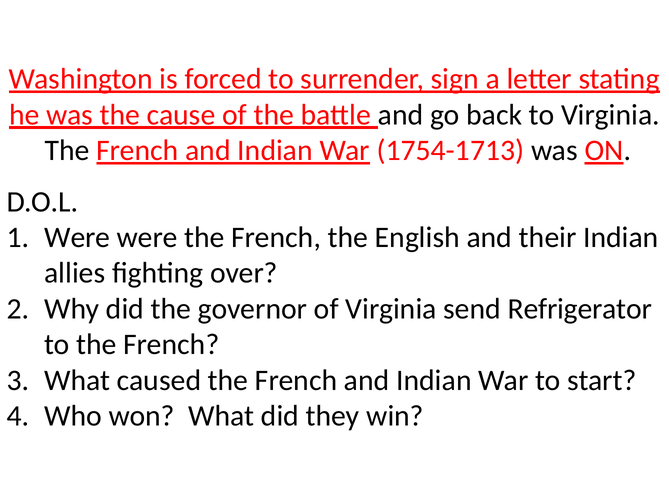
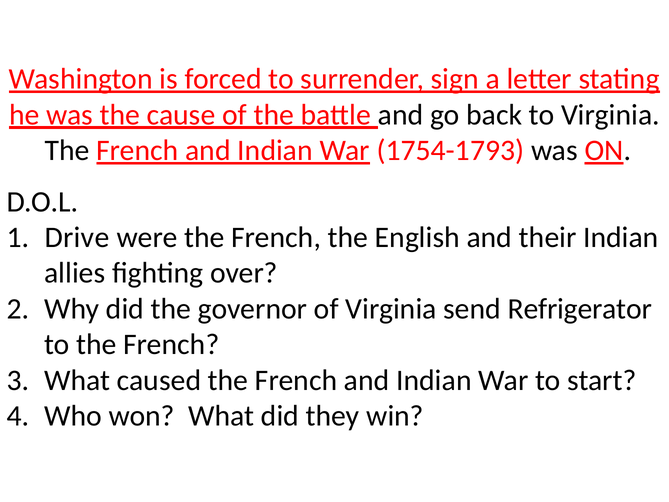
1754-1713: 1754-1713 -> 1754-1793
Were at (77, 237): Were -> Drive
